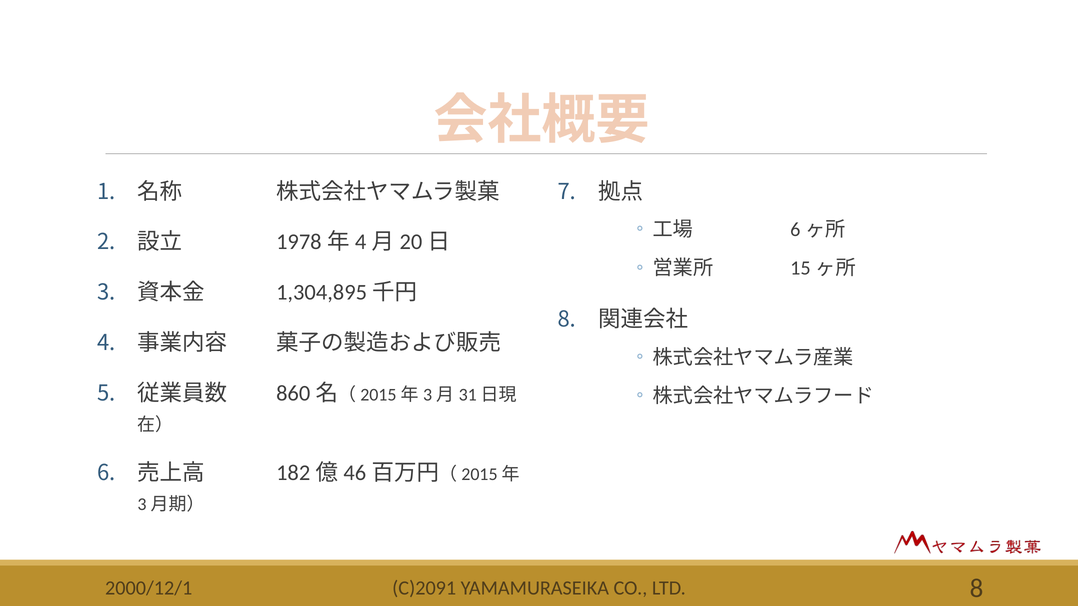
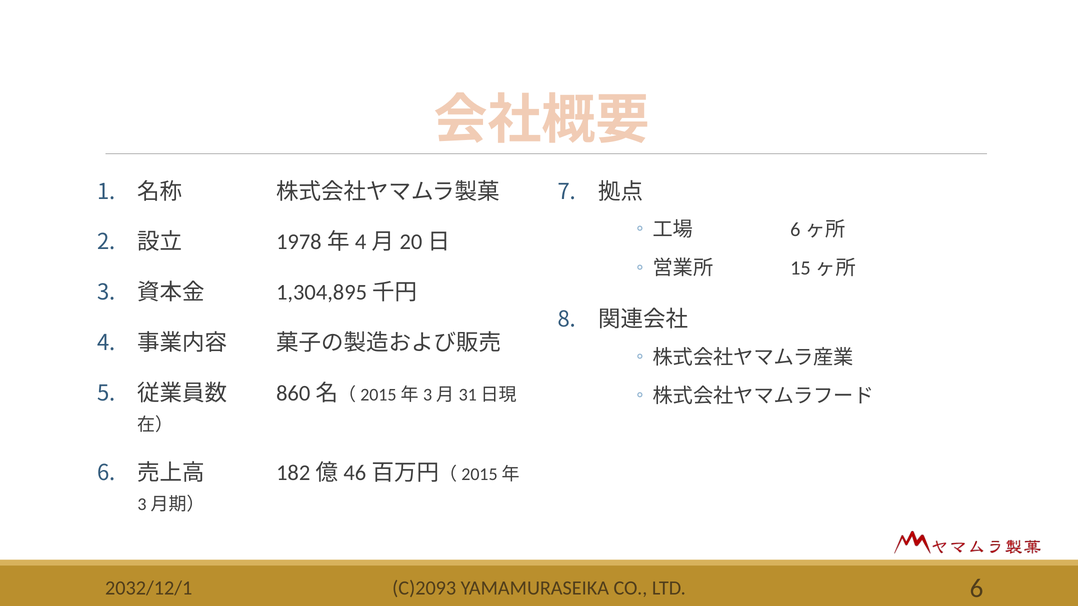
C)2091: C)2091 -> C)2093
LTD 8: 8 -> 6
2000/12/1: 2000/12/1 -> 2032/12/1
